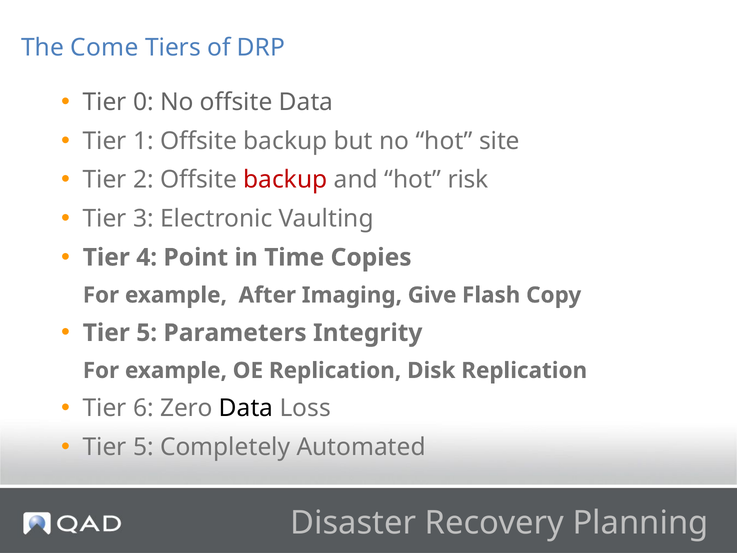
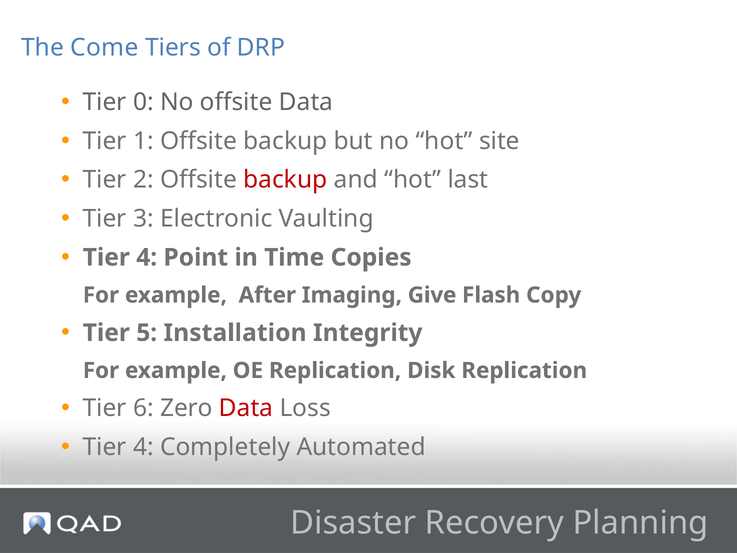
risk: risk -> last
Parameters: Parameters -> Installation
Data at (246, 408) colour: black -> red
5 at (143, 447): 5 -> 4
